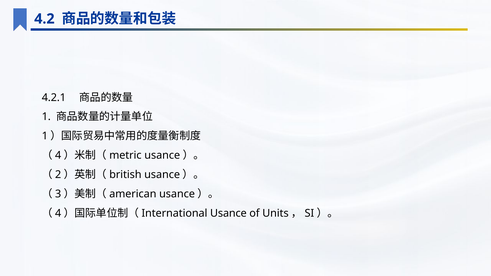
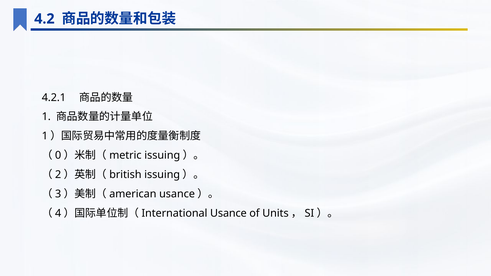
4 at (58, 156): 4 -> 0
usance at (162, 156): usance -> issuing
usance at (162, 175): usance -> issuing
